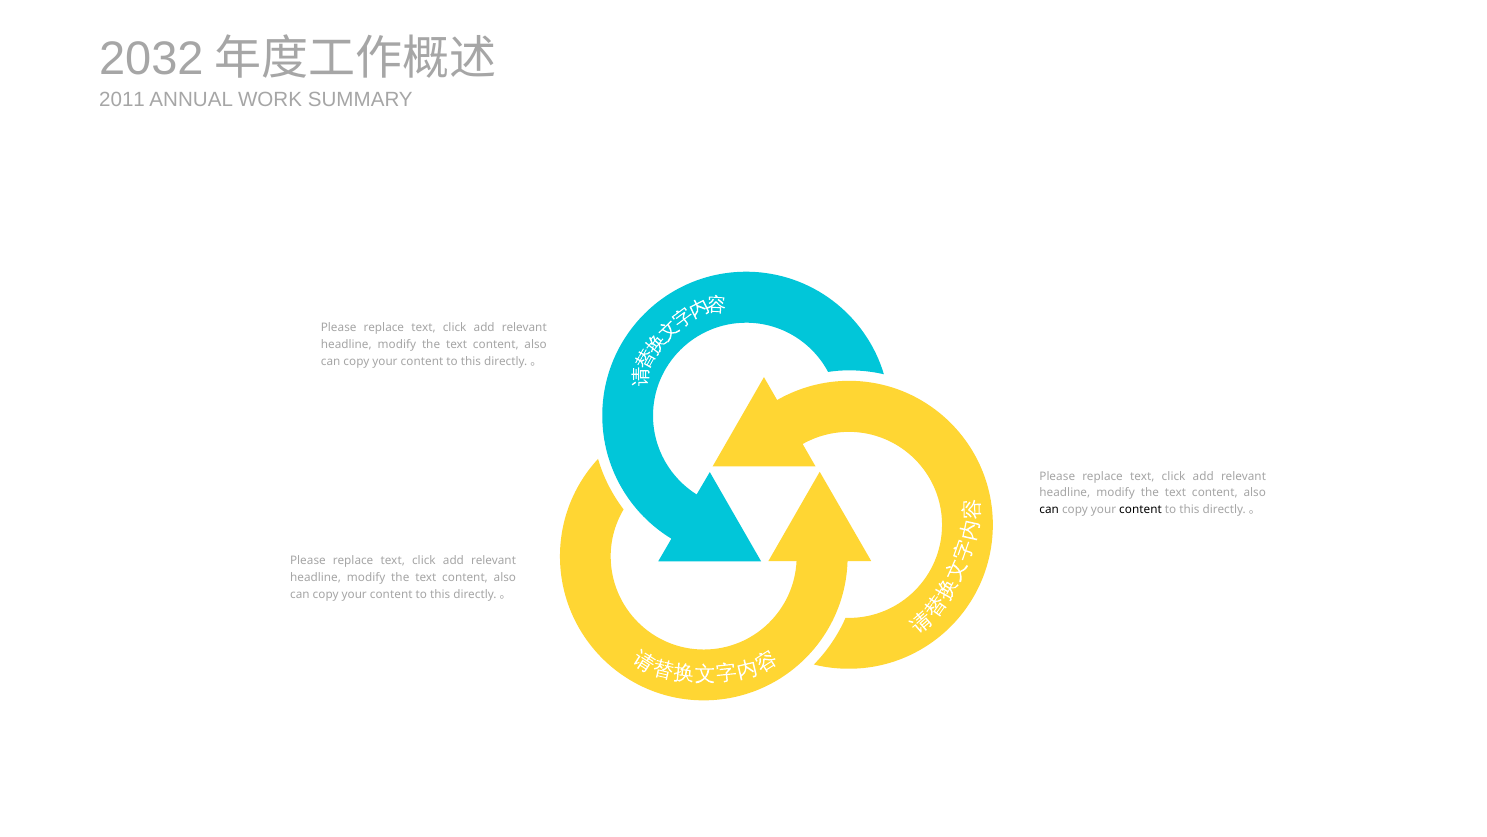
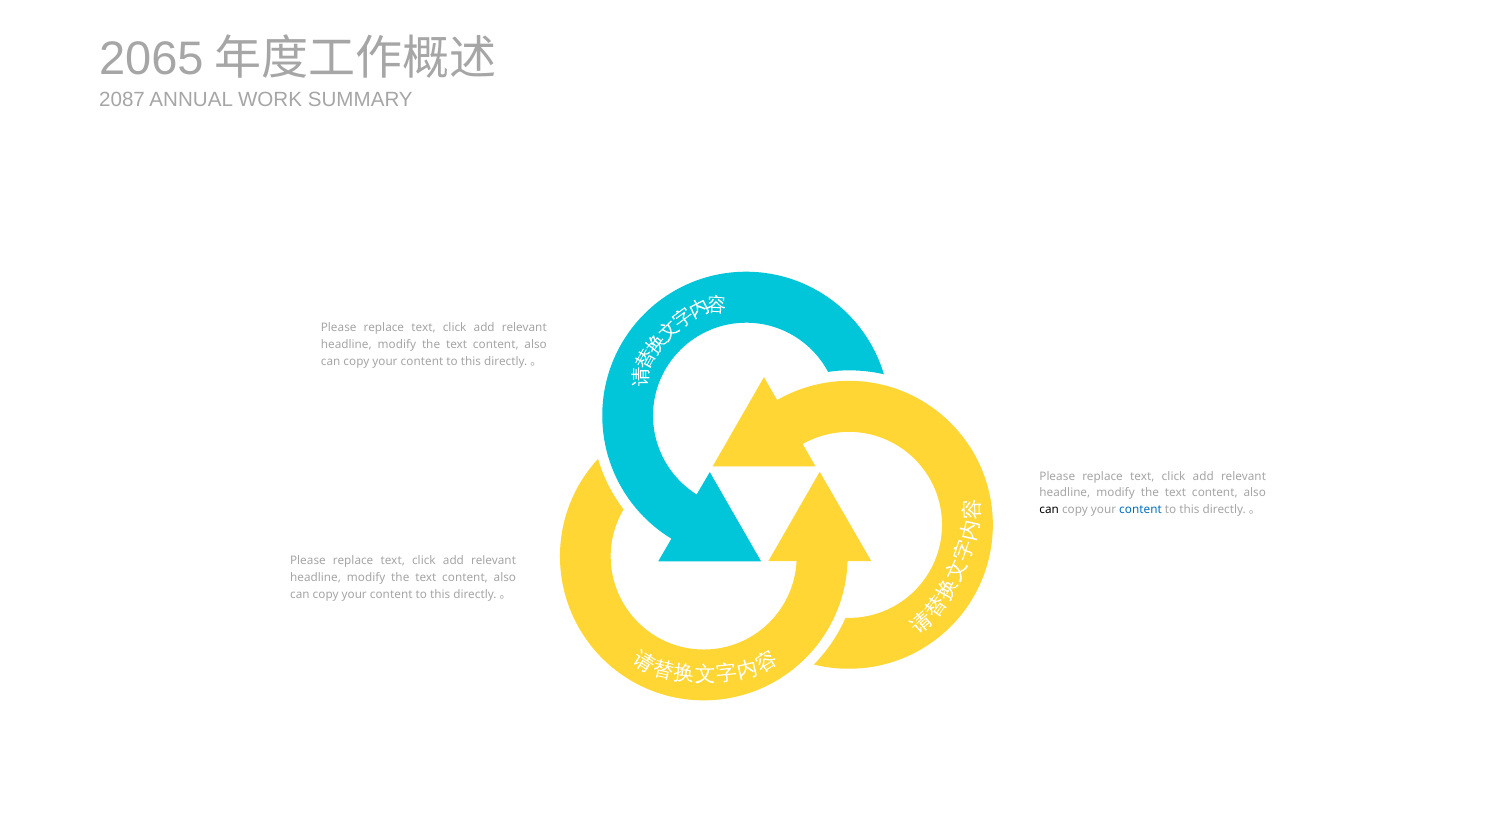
2032: 2032 -> 2065
2011: 2011 -> 2087
content at (1140, 510) colour: black -> blue
